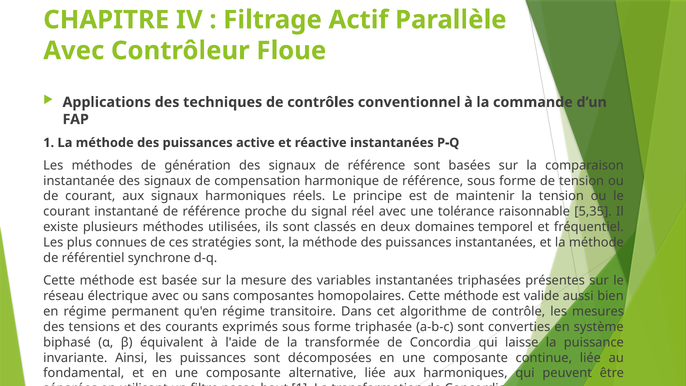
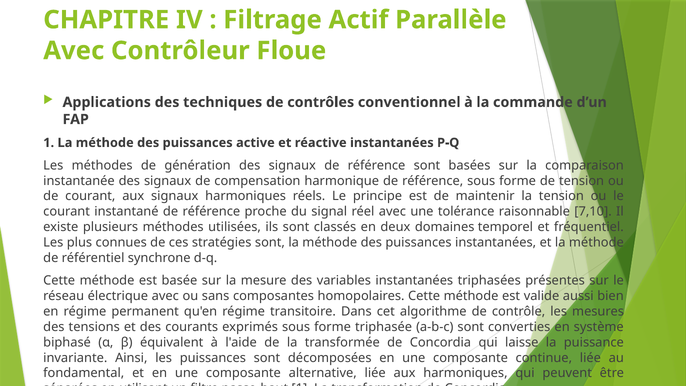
5,35: 5,35 -> 7,10
